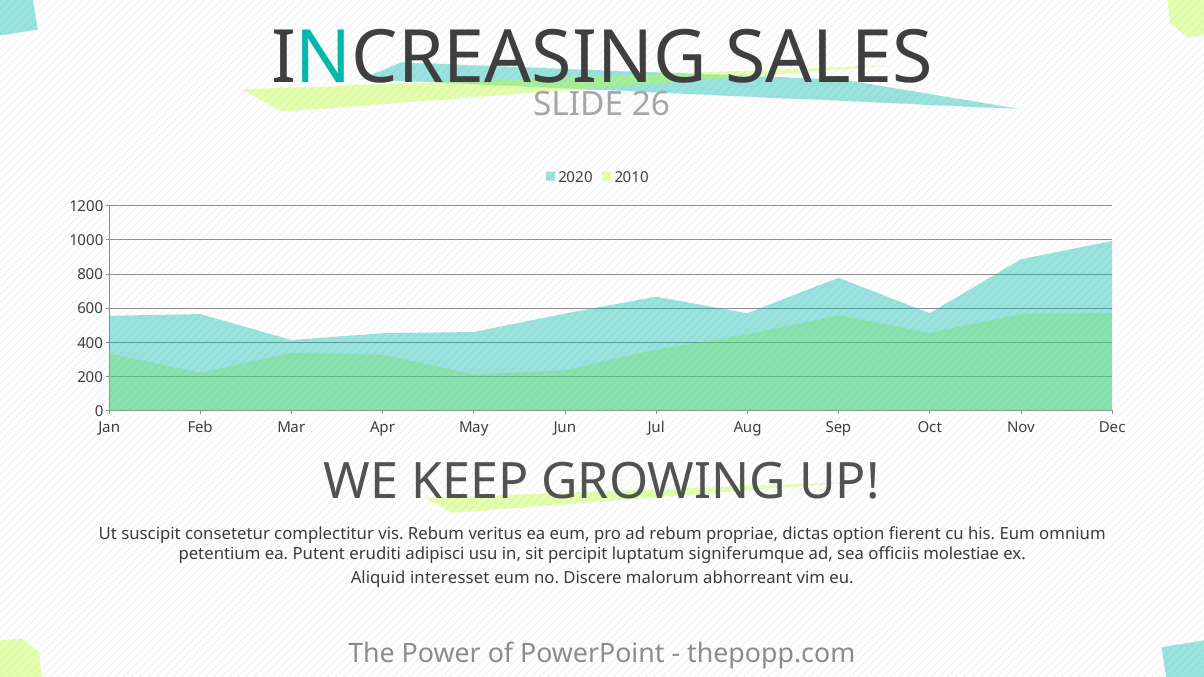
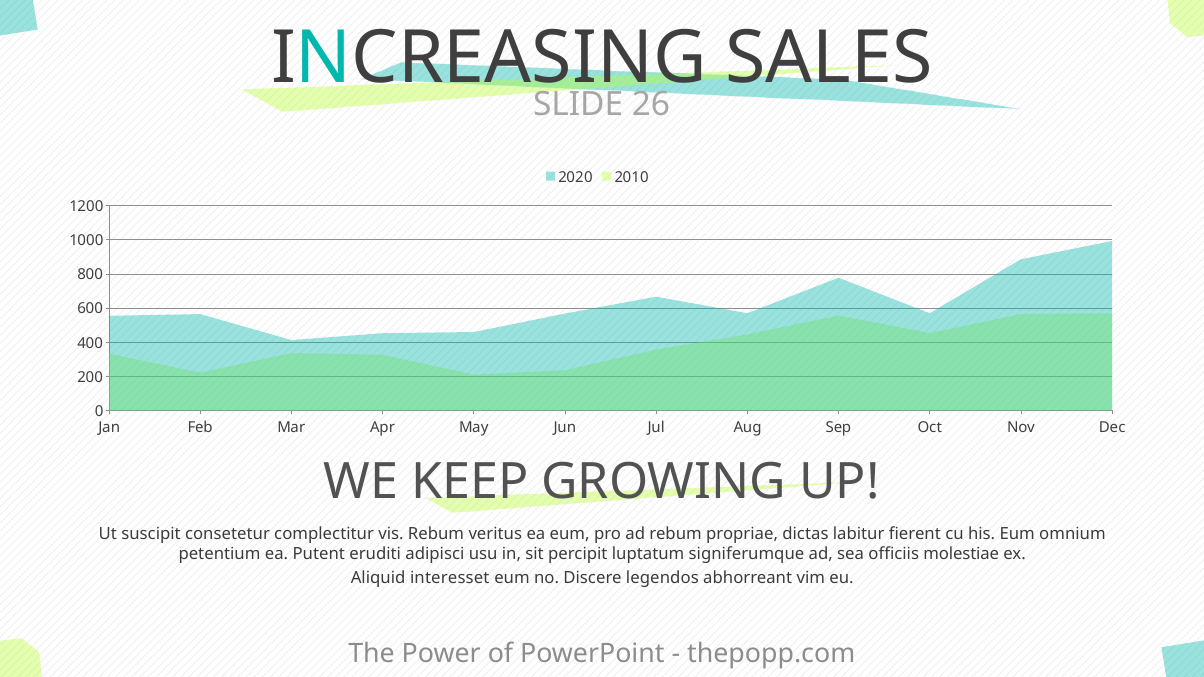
option: option -> labitur
malorum: malorum -> legendos
